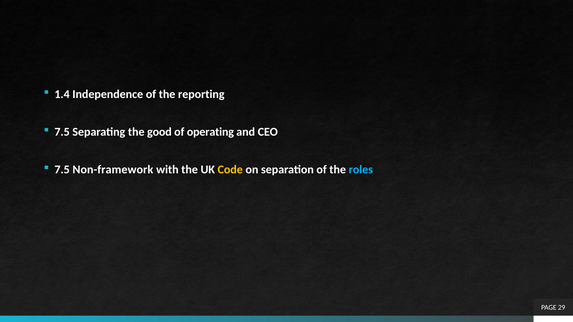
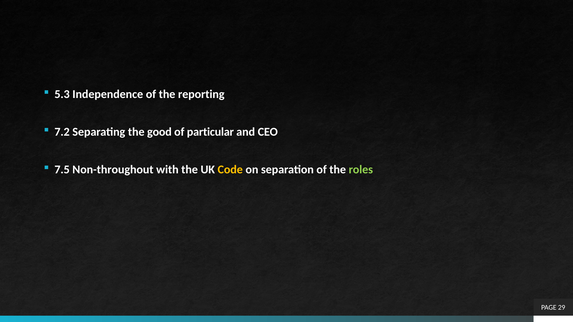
1.4: 1.4 -> 5.3
7.5 at (62, 132): 7.5 -> 7.2
operating: operating -> particular
Non-framework: Non-framework -> Non-throughout
roles colour: light blue -> light green
